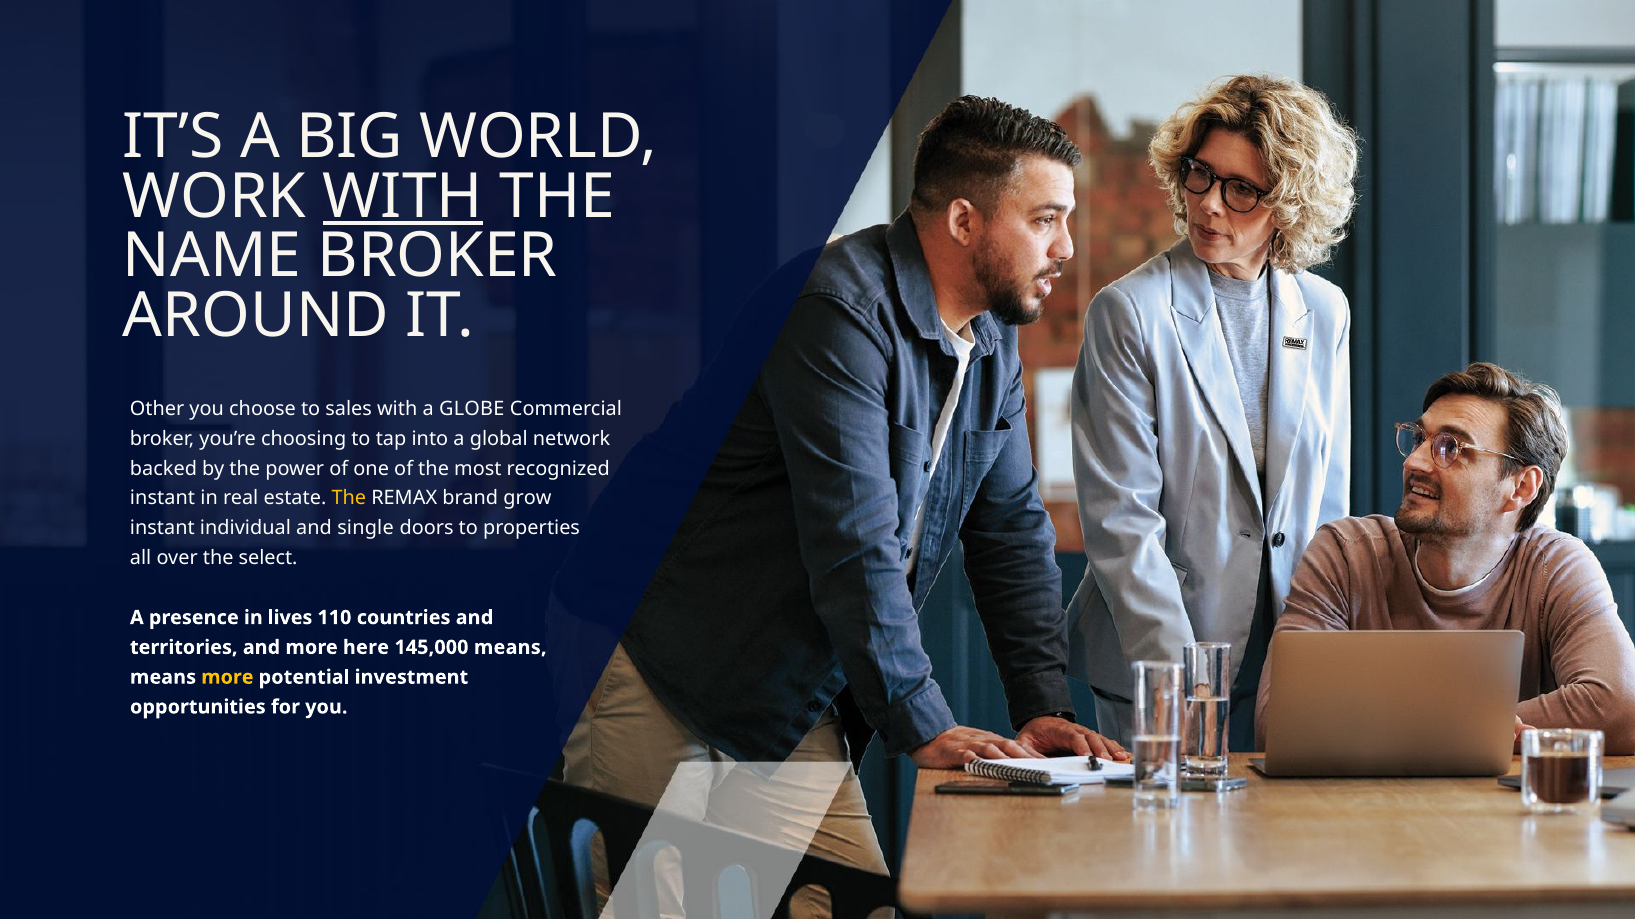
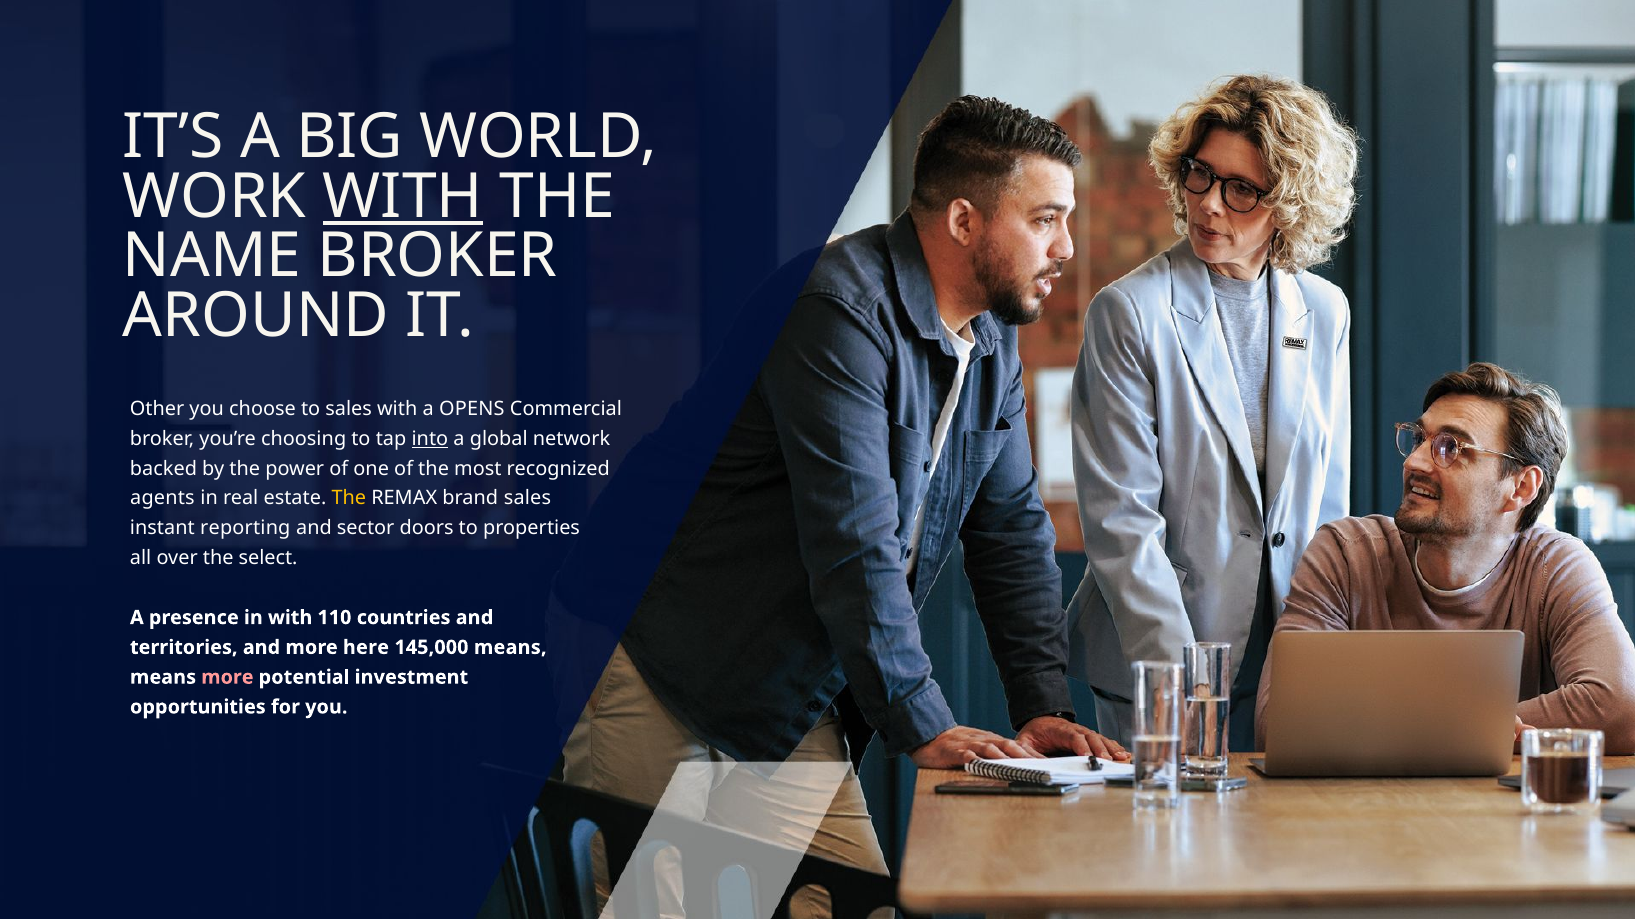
GLOBE: GLOBE -> OPENS
into underline: none -> present
instant at (163, 499): instant -> agents
brand grow: grow -> sales
individual: individual -> reporting
single: single -> sector
in lives: lives -> with
more at (227, 678) colour: yellow -> pink
